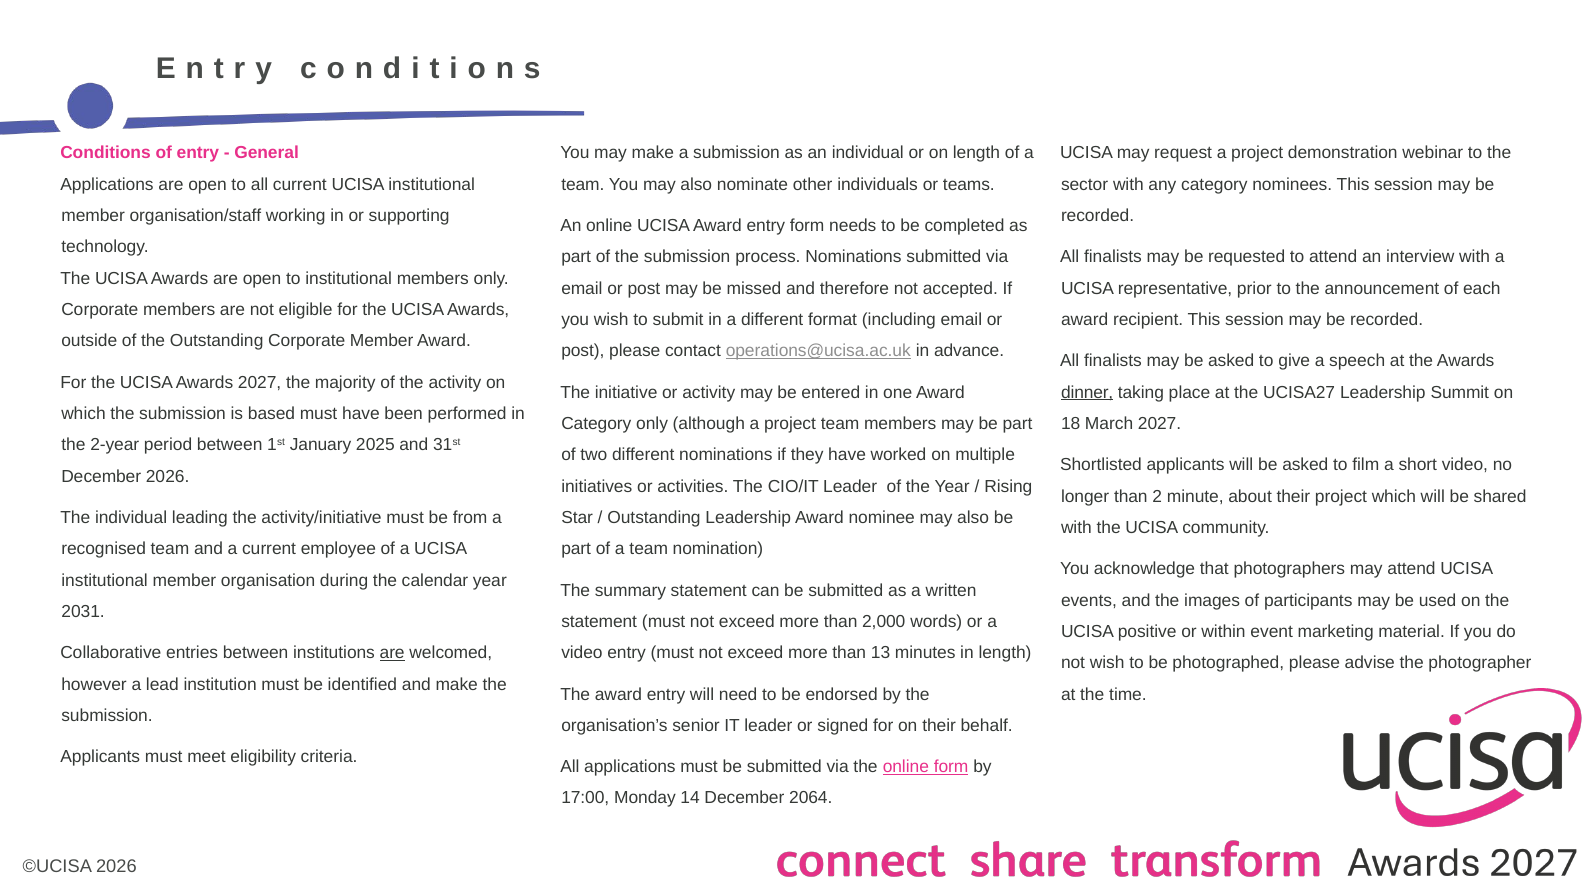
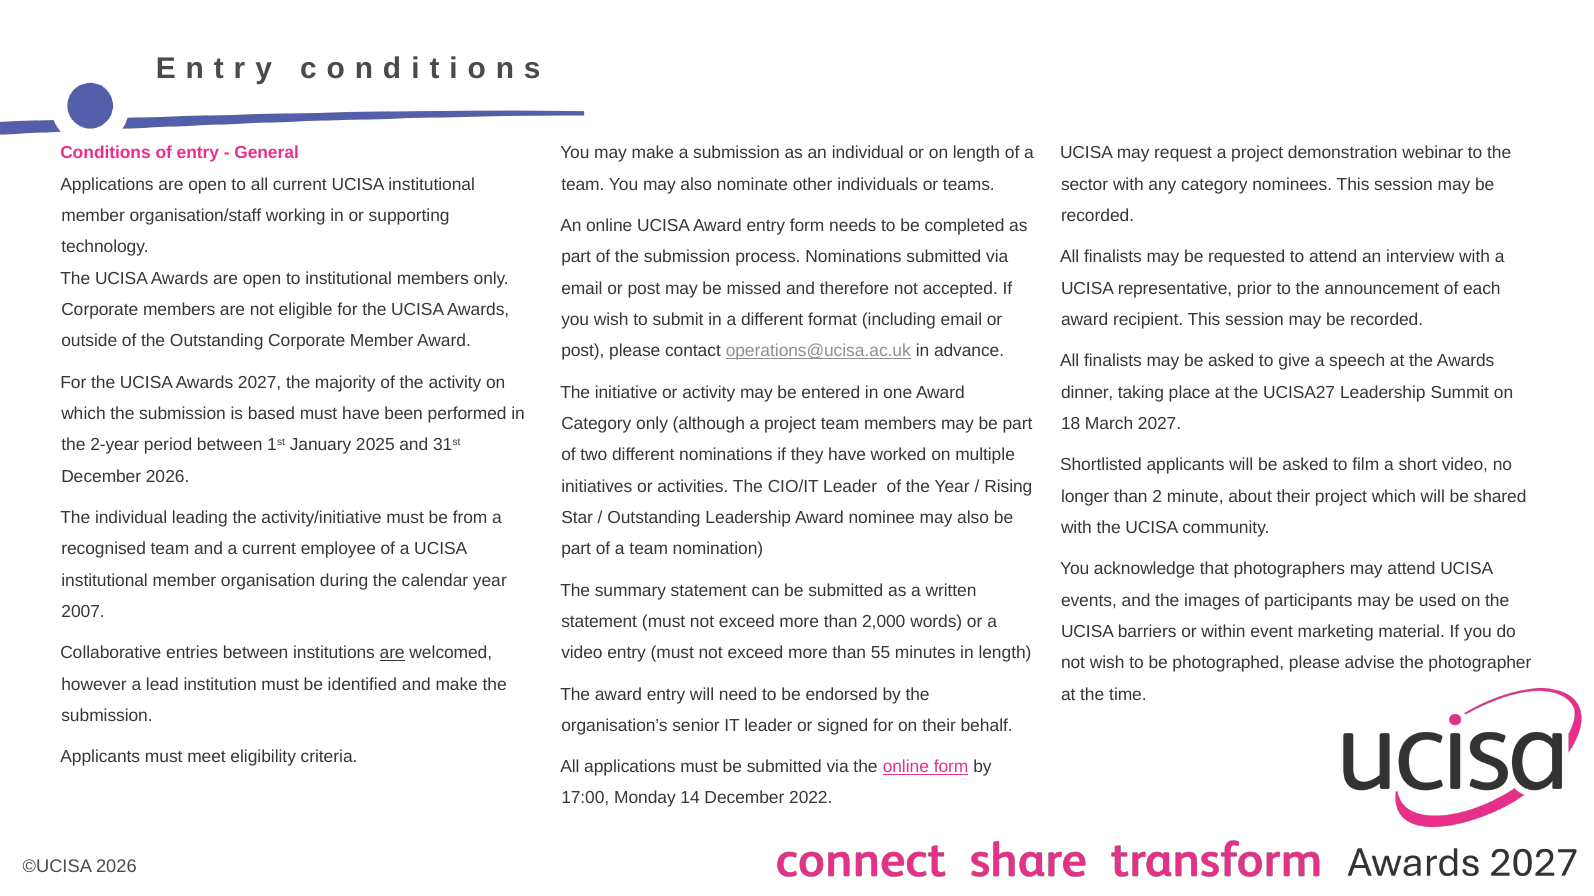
dinner underline: present -> none
2031: 2031 -> 2007
positive: positive -> barriers
13: 13 -> 55
2064: 2064 -> 2022
